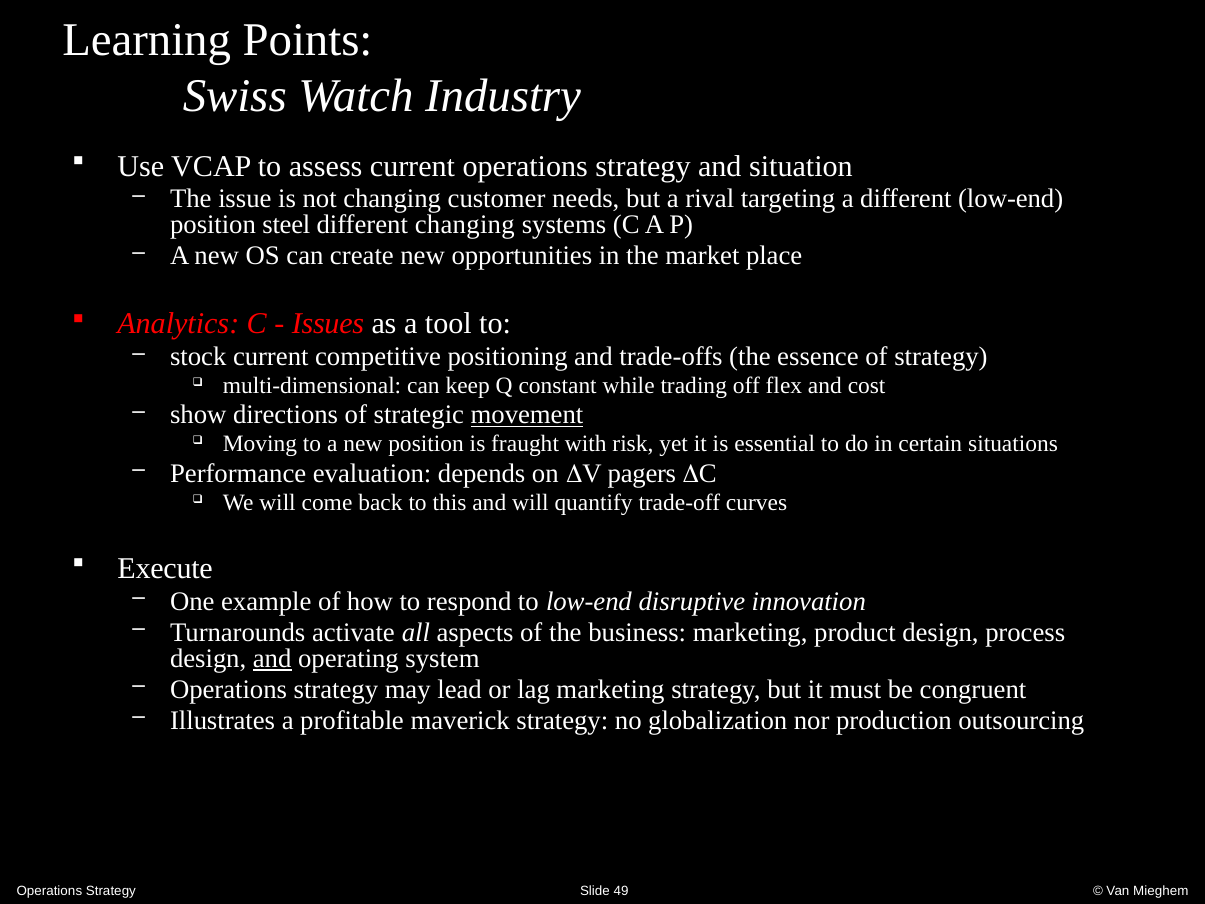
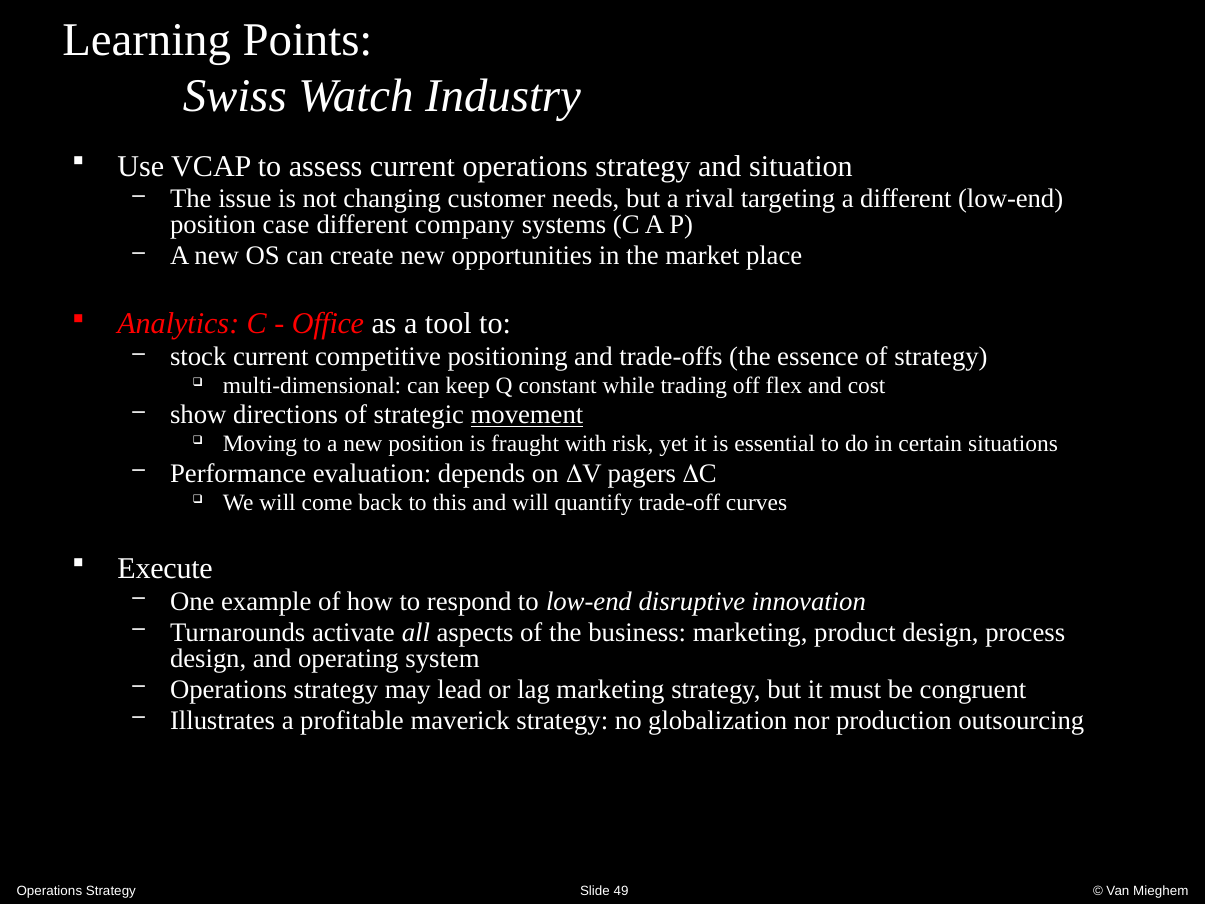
steel: steel -> case
different changing: changing -> company
Issues: Issues -> Office
and at (272, 658) underline: present -> none
